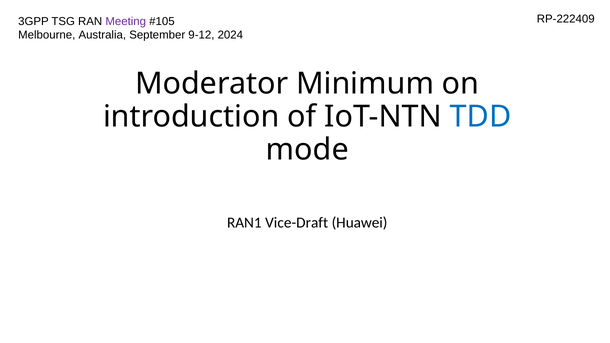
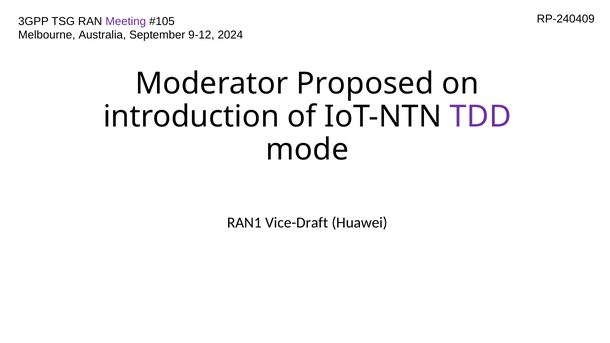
RP-222409: RP-222409 -> RP-240409
Minimum: Minimum -> Proposed
TDD colour: blue -> purple
